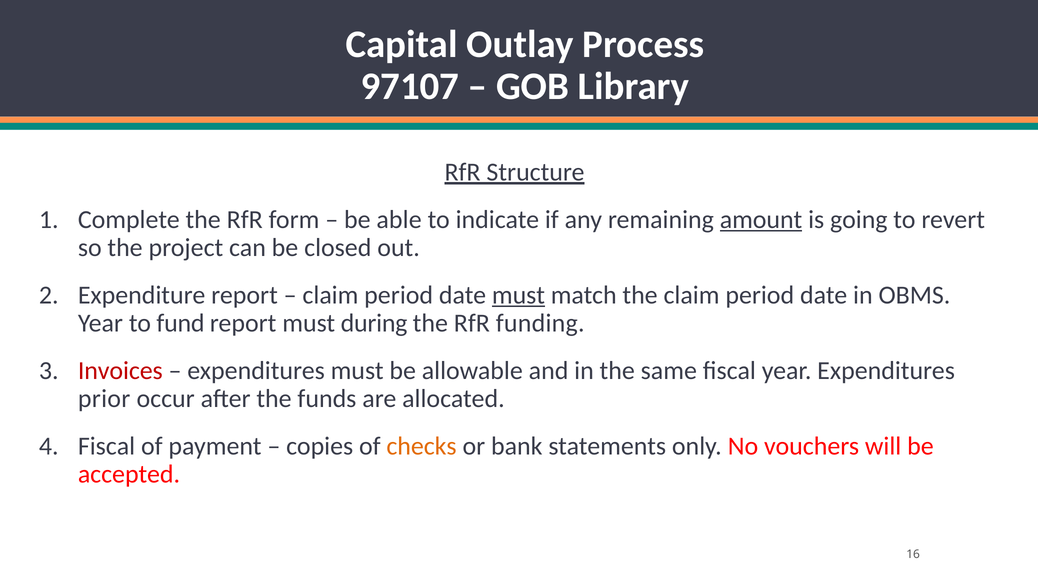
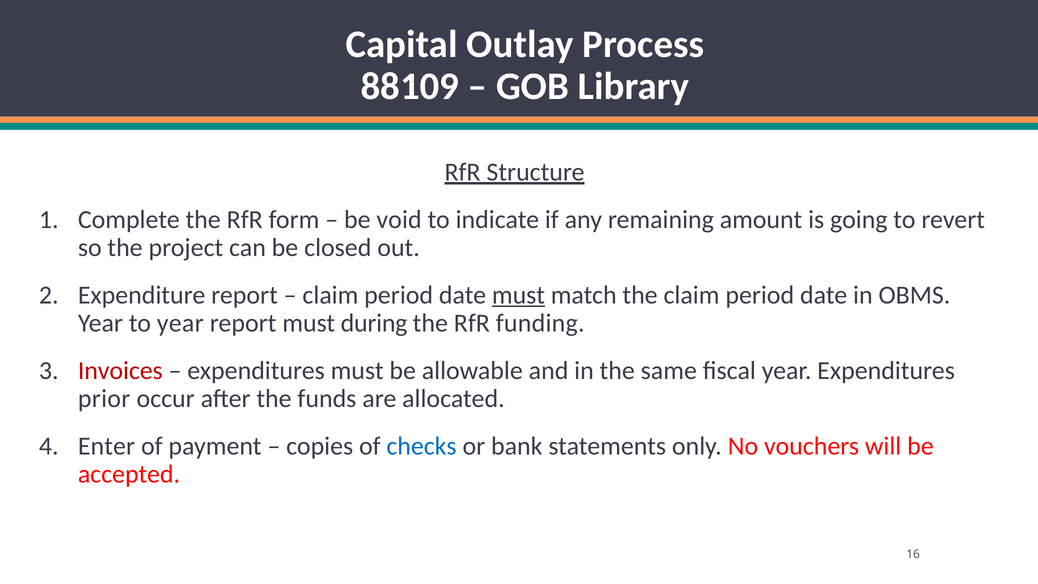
97107: 97107 -> 88109
able: able -> void
amount underline: present -> none
to fund: fund -> year
Fiscal at (107, 446): Fiscal -> Enter
checks colour: orange -> blue
